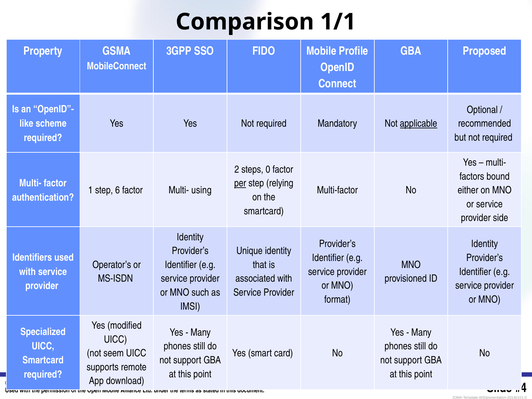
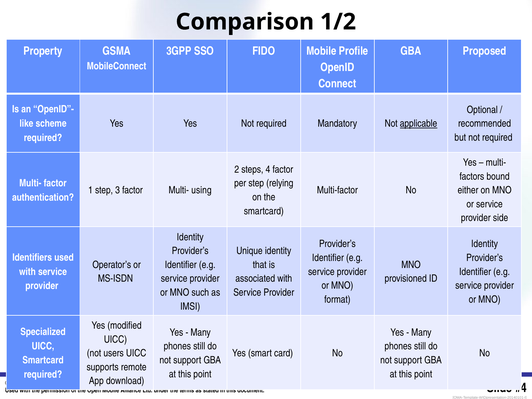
1/1: 1/1 -> 1/2
0: 0 -> 4
per underline: present -> none
6: 6 -> 3
seem: seem -> users
